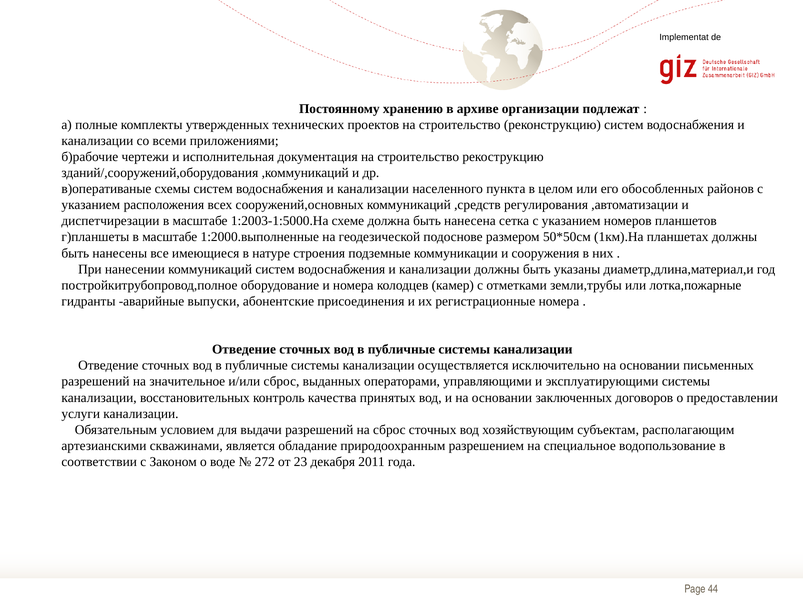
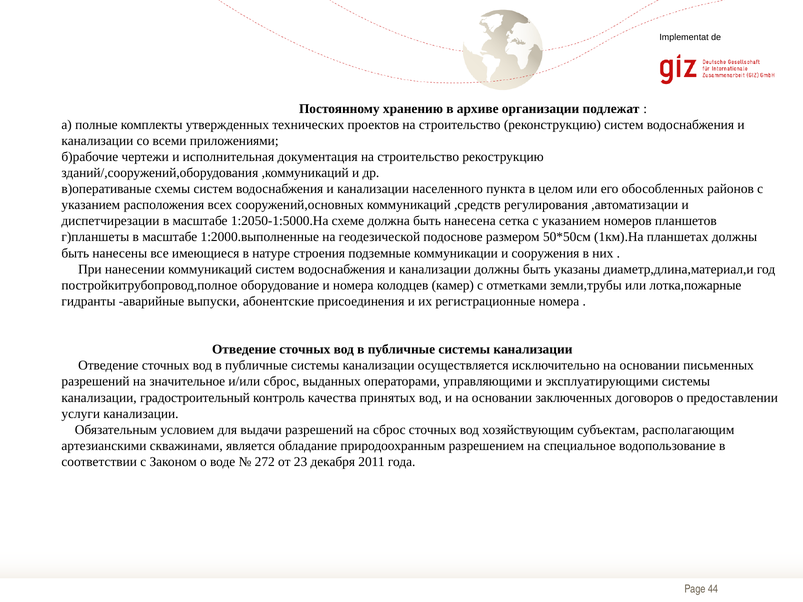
1:2003-1:5000.На: 1:2003-1:5000.На -> 1:2050-1:5000.На
восстановительных: восстановительных -> градостроительный
